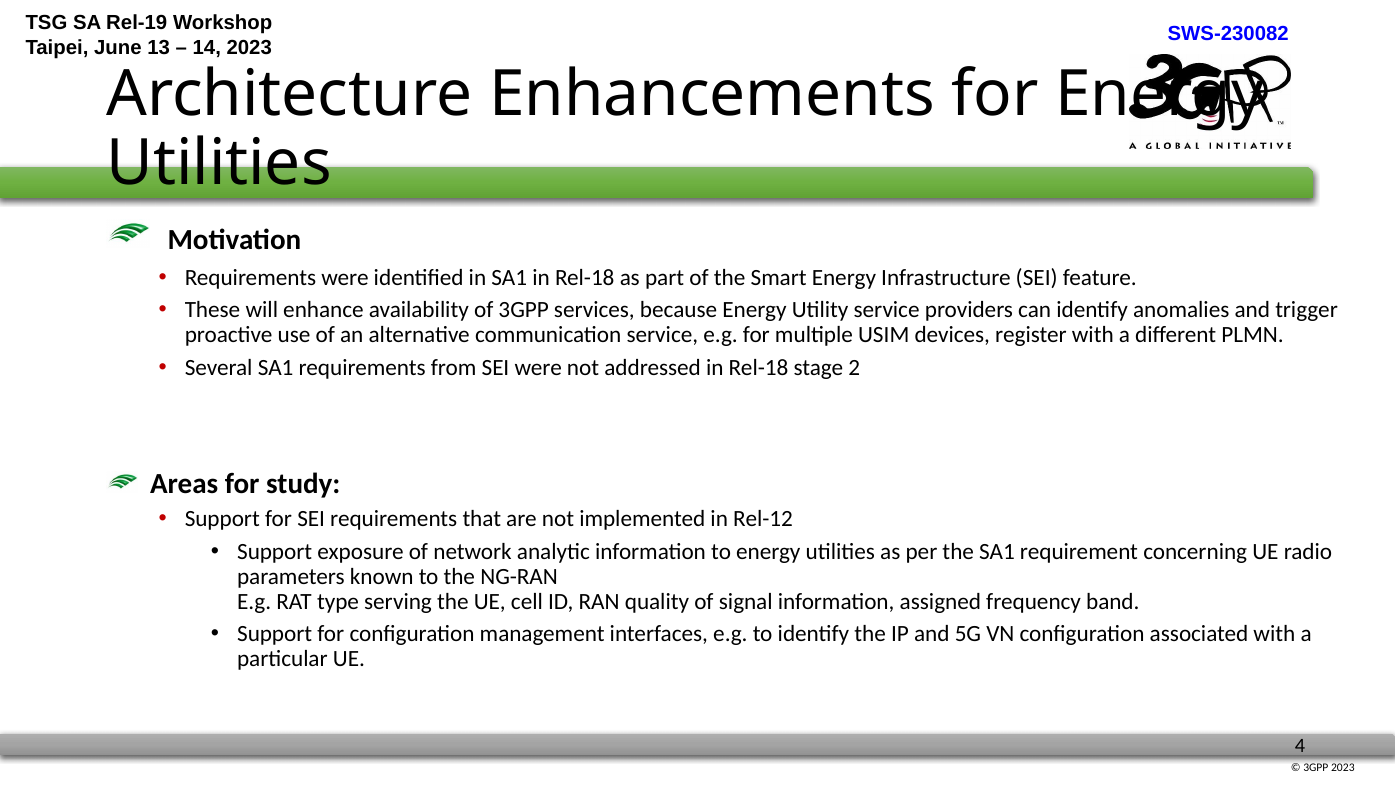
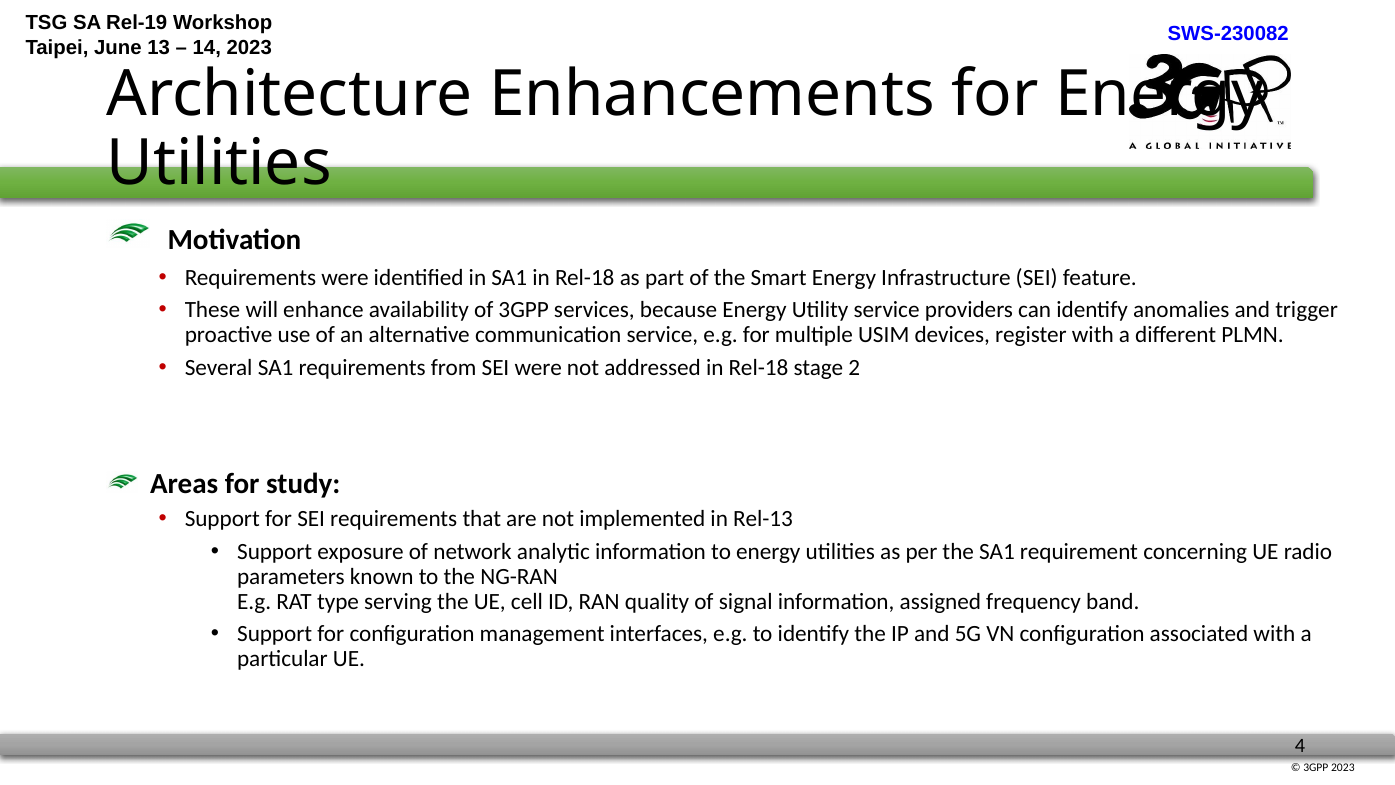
Rel-12: Rel-12 -> Rel-13
